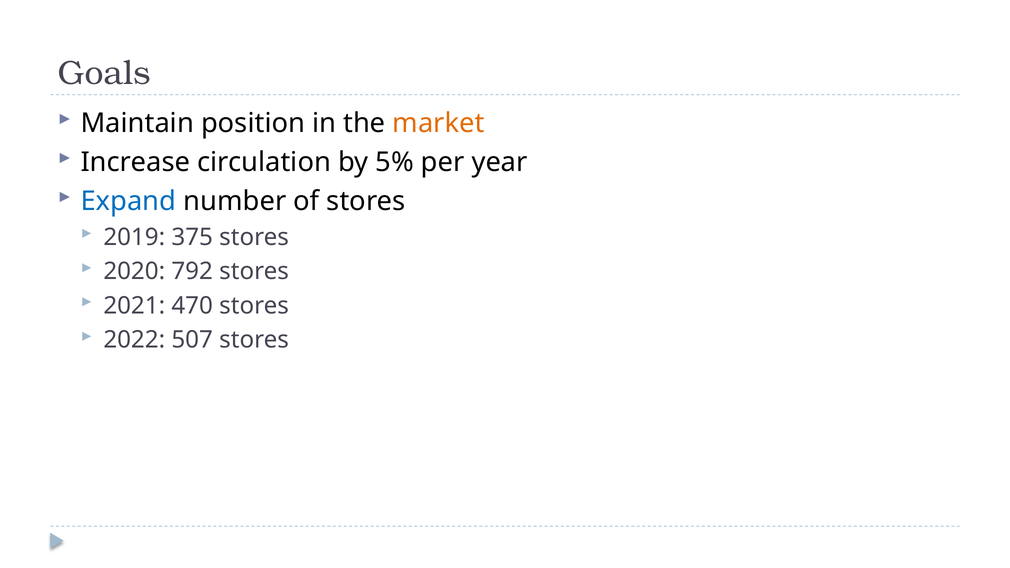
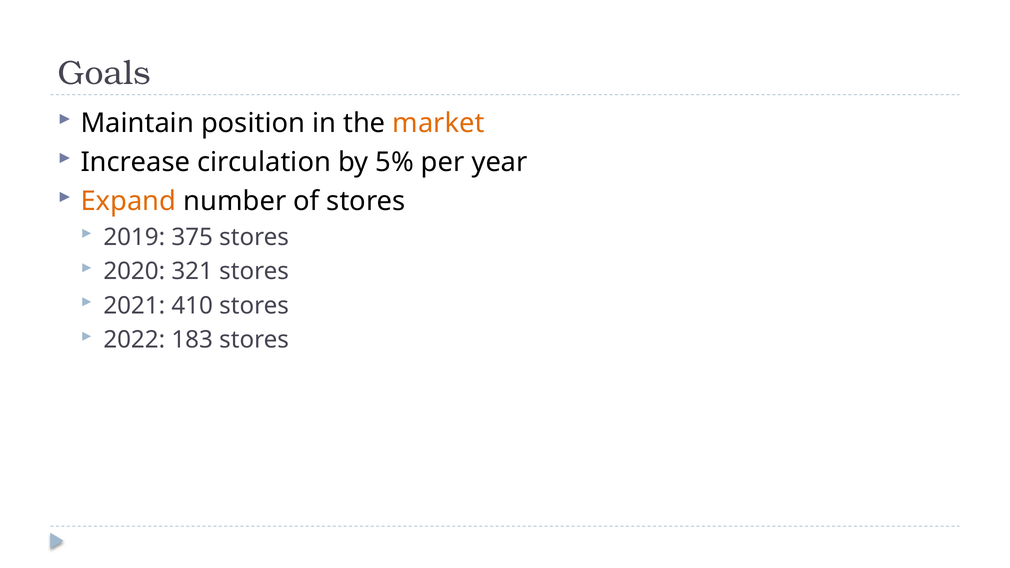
Expand colour: blue -> orange
792: 792 -> 321
470: 470 -> 410
507: 507 -> 183
